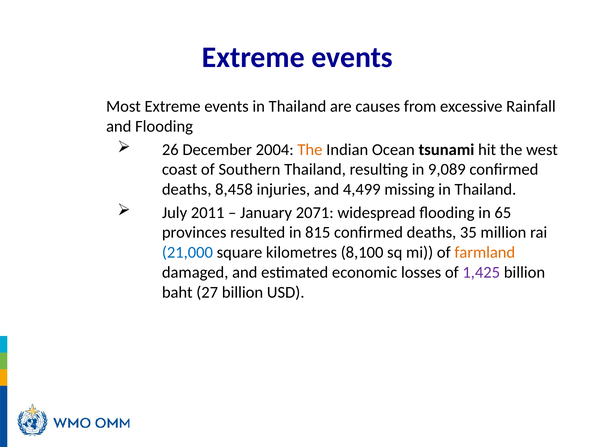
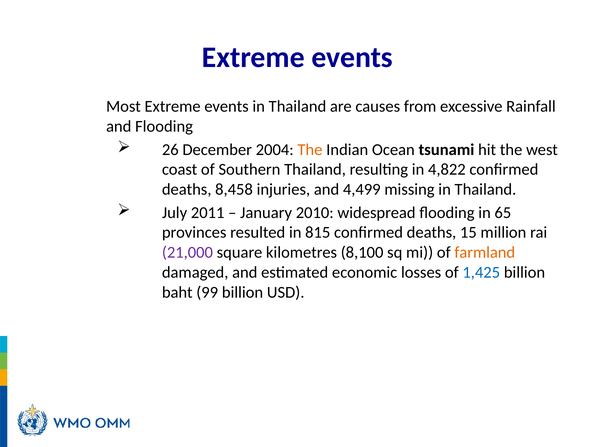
9,089: 9,089 -> 4,822
2071: 2071 -> 2010
35: 35 -> 15
21,000 colour: blue -> purple
1,425 colour: purple -> blue
27: 27 -> 99
